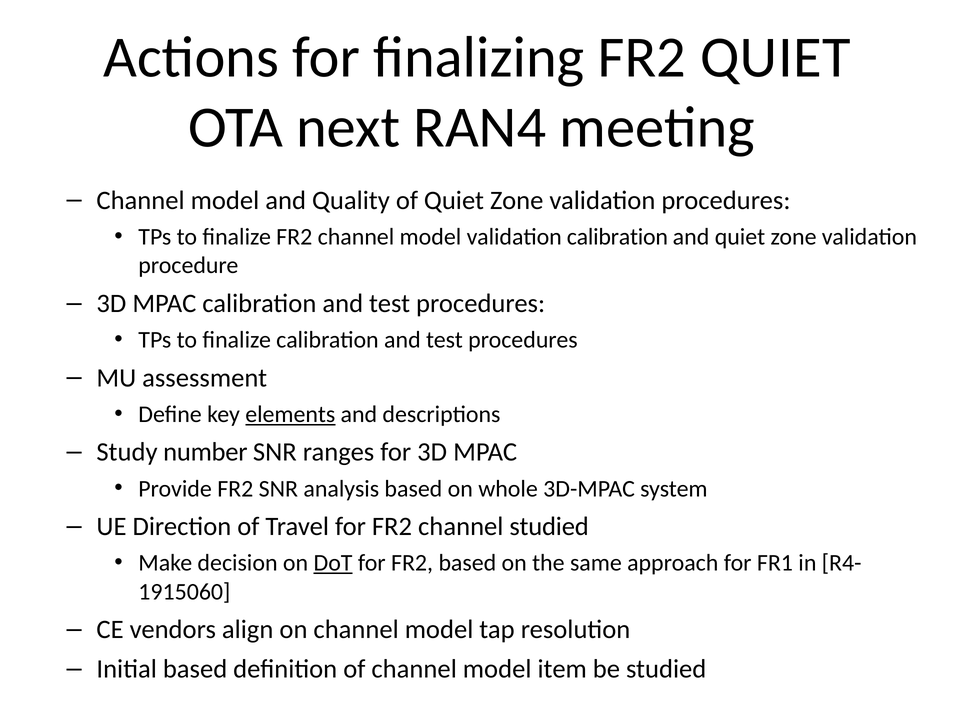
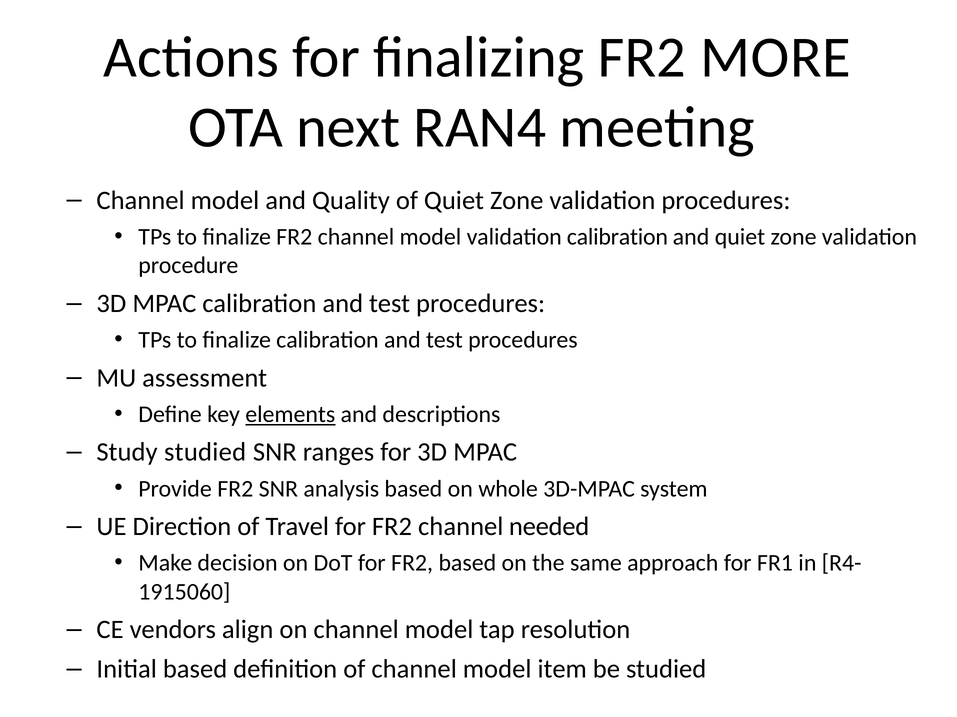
FR2 QUIET: QUIET -> MORE
Study number: number -> studied
channel studied: studied -> needed
DoT underline: present -> none
